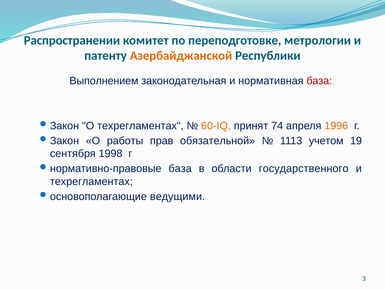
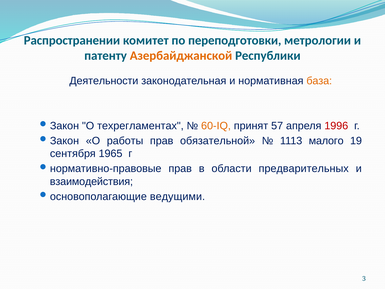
переподготовке: переподготовке -> переподготовки
Выполнением: Выполнением -> Деятельности
база at (319, 81) colour: red -> orange
74: 74 -> 57
1996 colour: orange -> red
учетом: учетом -> малого
1998: 1998 -> 1965
база at (180, 168): база -> прав
государственного: государственного -> предварительных
техрегламентах at (91, 181): техрегламентах -> взаимодействия
